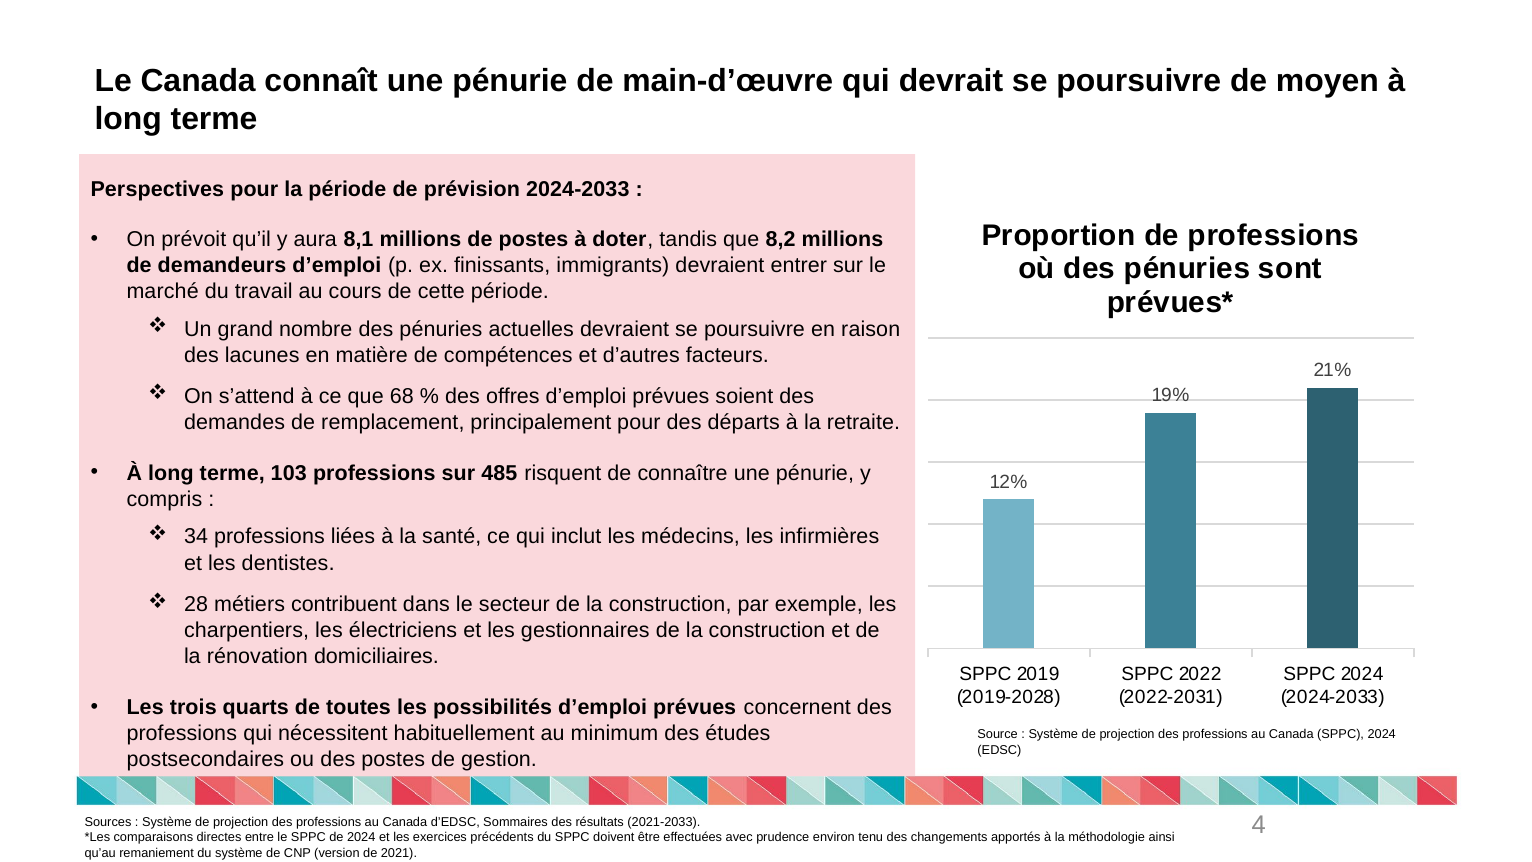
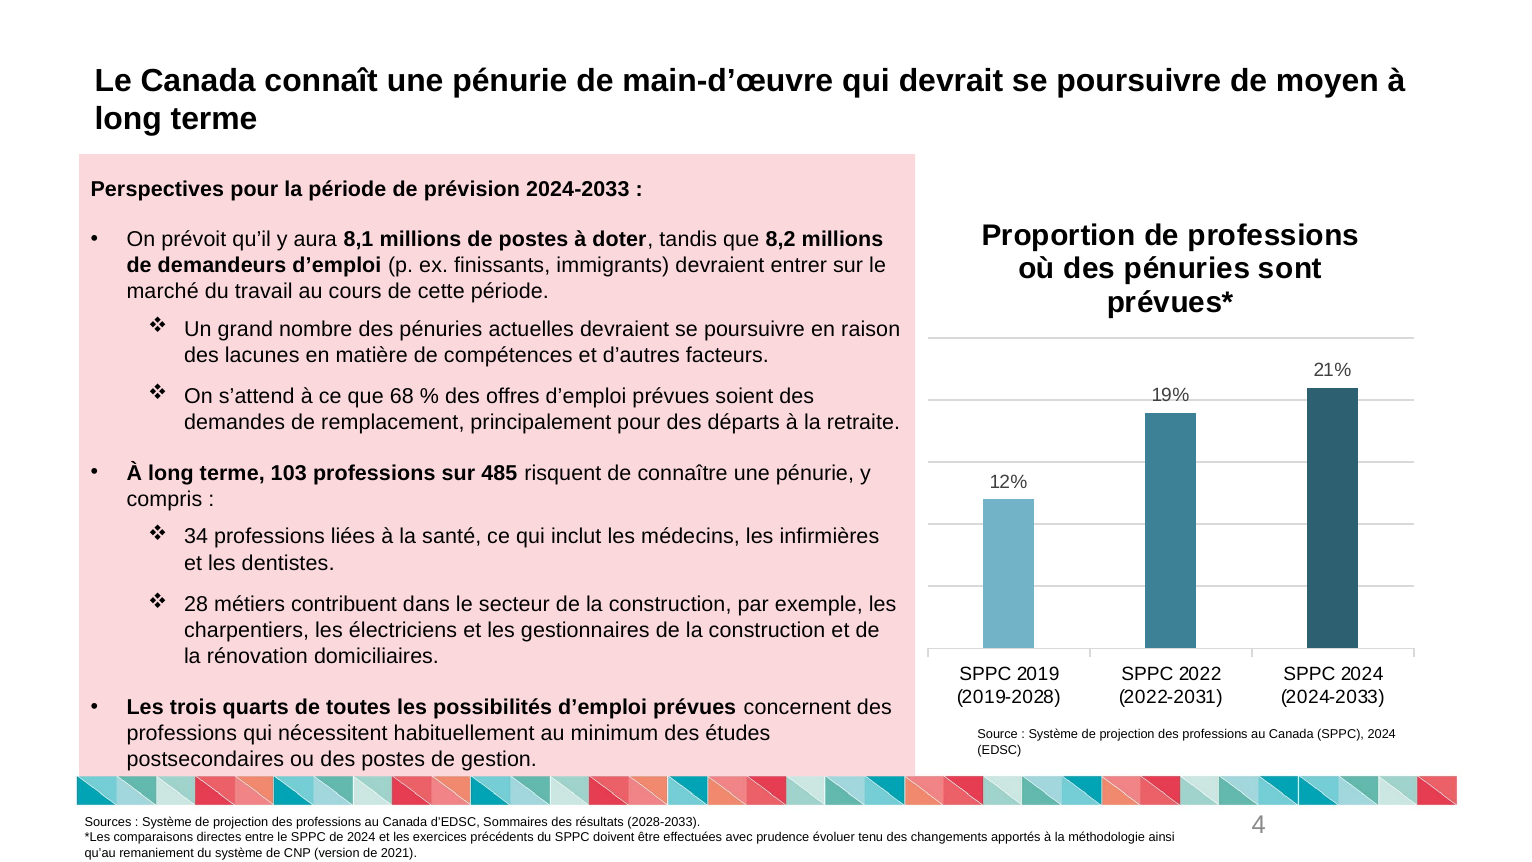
2021-2033: 2021-2033 -> 2028-2033
environ: environ -> évoluer
